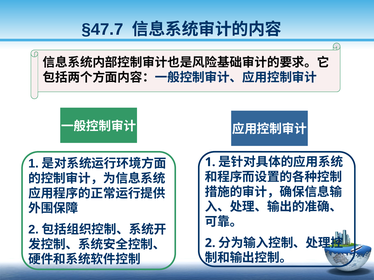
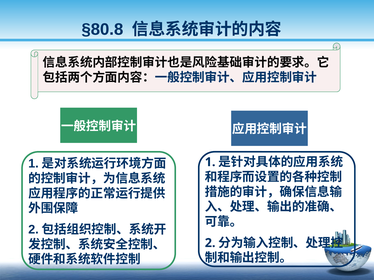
§47.7: §47.7 -> §80.8
